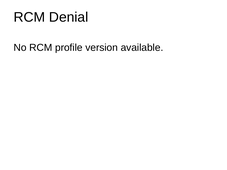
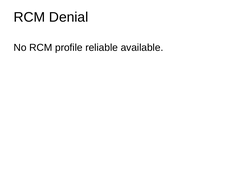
version: version -> reliable
